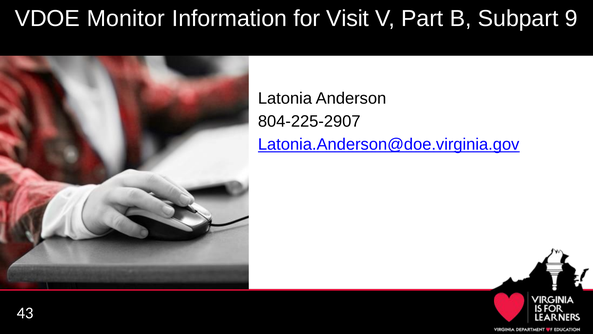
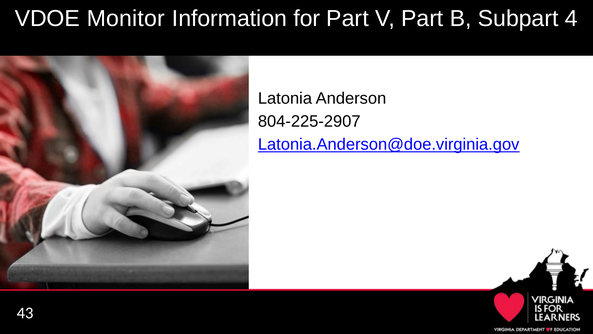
for Visit: Visit -> Part
9: 9 -> 4
